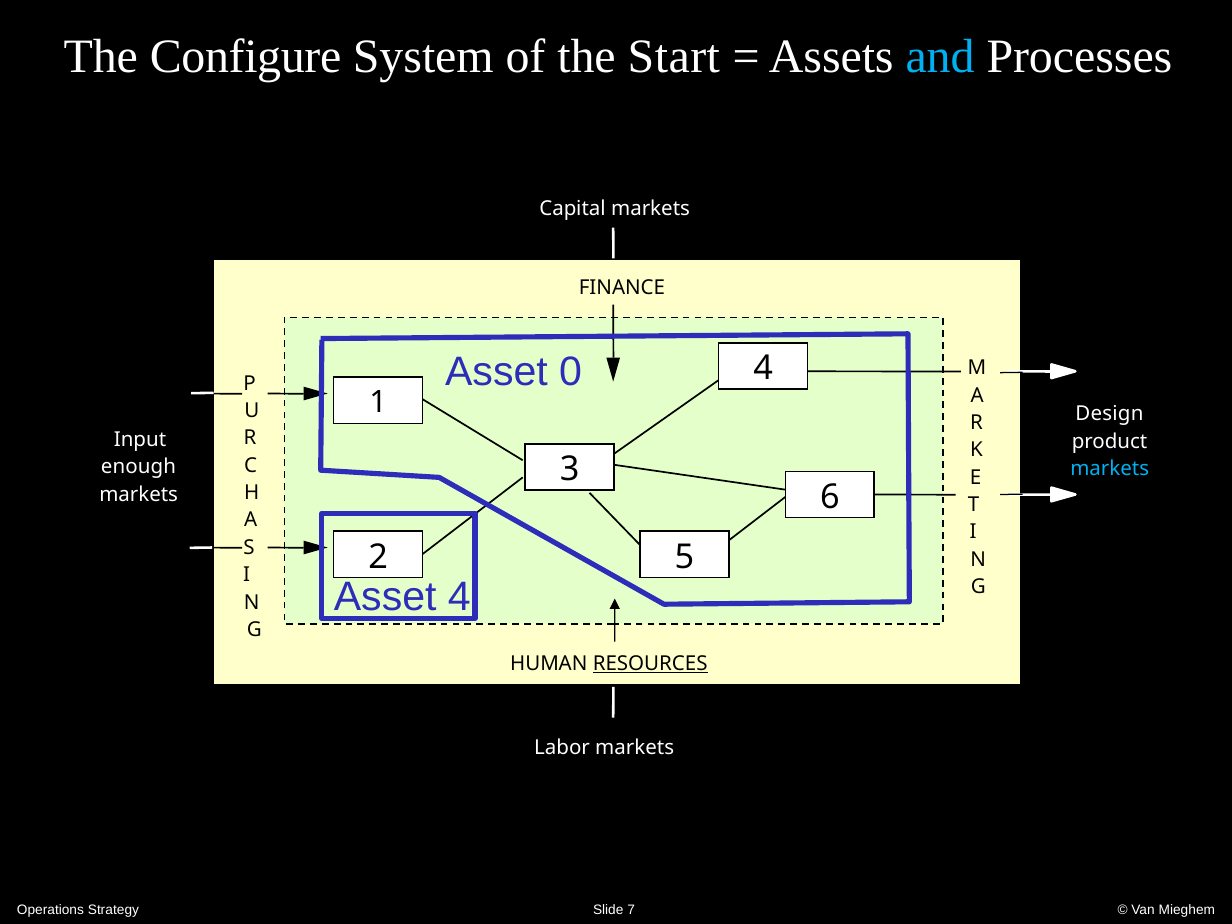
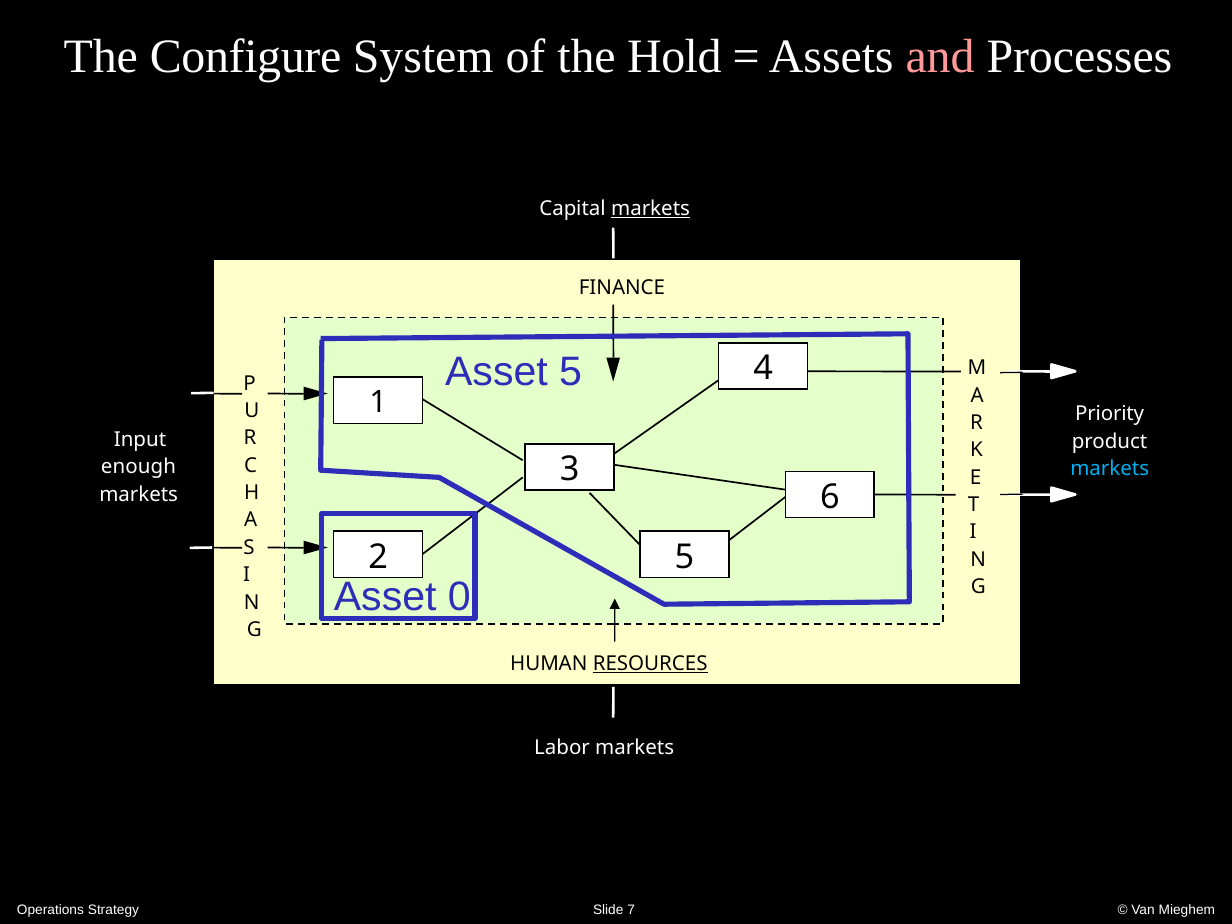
Start: Start -> Hold
and colour: light blue -> pink
markets at (651, 209) underline: none -> present
Asset 0: 0 -> 5
Design: Design -> Priority
Asset 4: 4 -> 0
